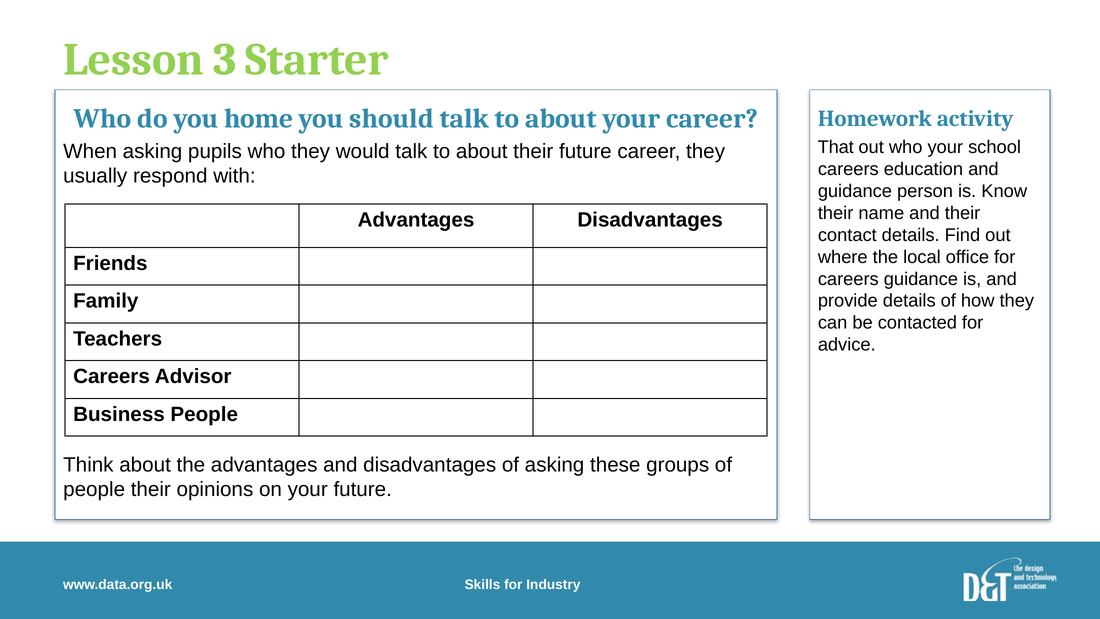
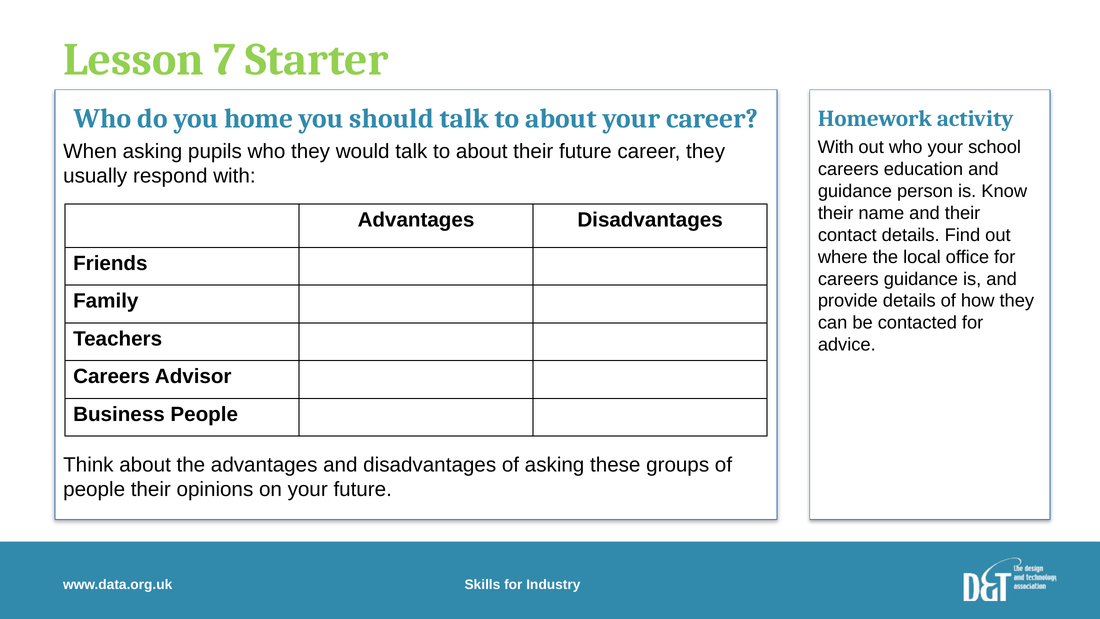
3: 3 -> 7
That at (836, 147): That -> With
